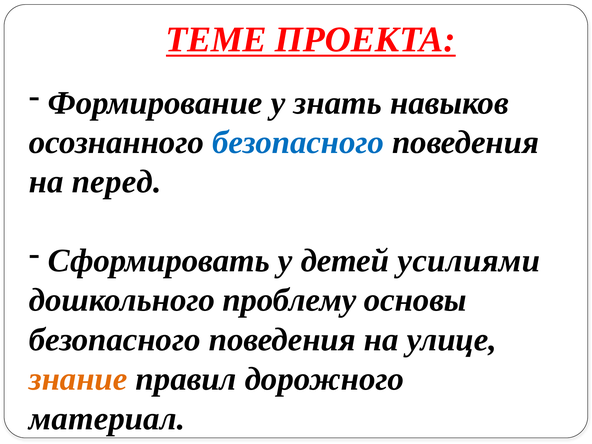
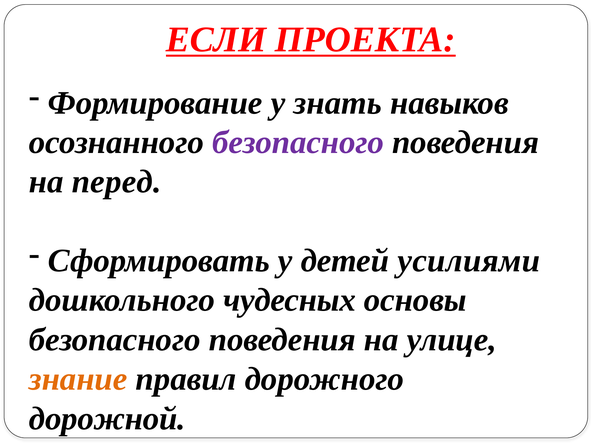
ТЕМЕ: ТЕМЕ -> ЕСЛИ
безопасного at (298, 142) colour: blue -> purple
проблему: проблему -> чудесных
материал: материал -> дорожной
